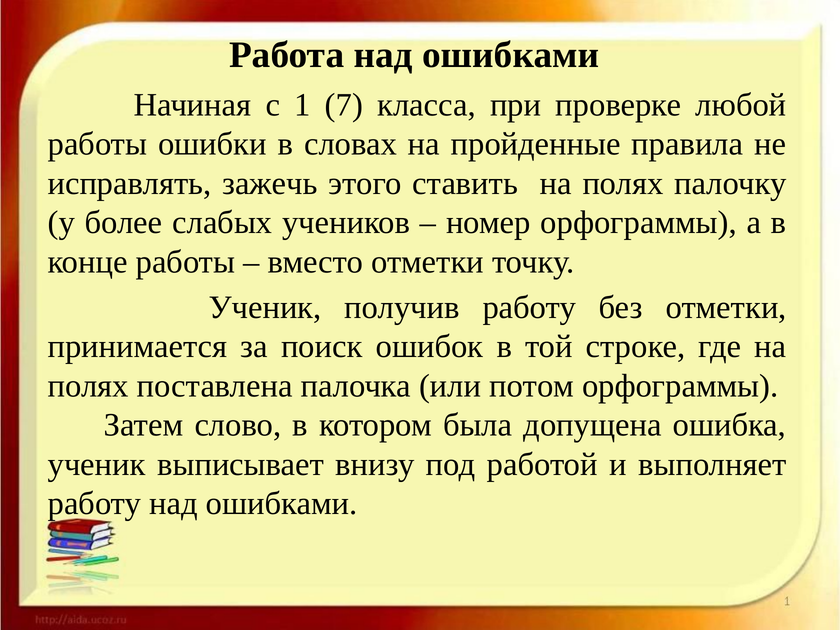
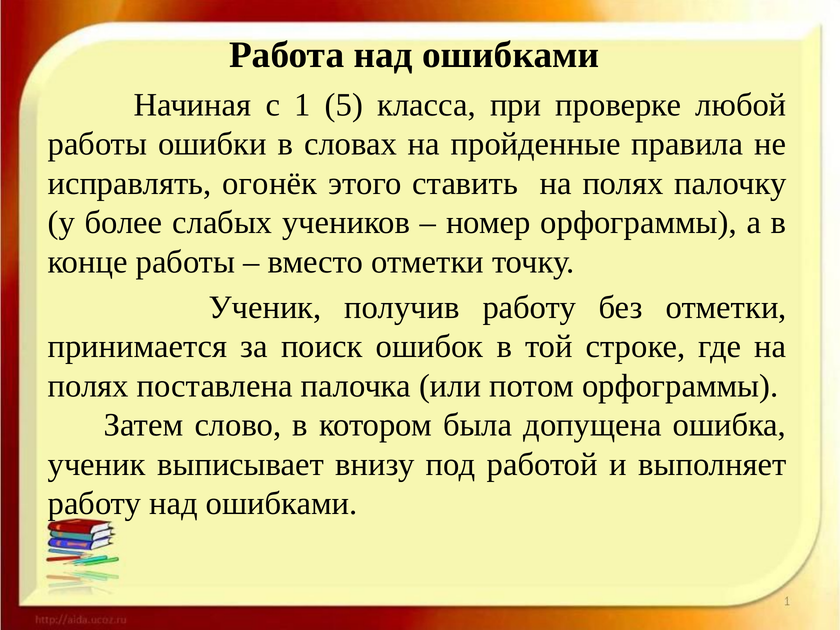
7: 7 -> 5
зажечь: зажечь -> огонёк
